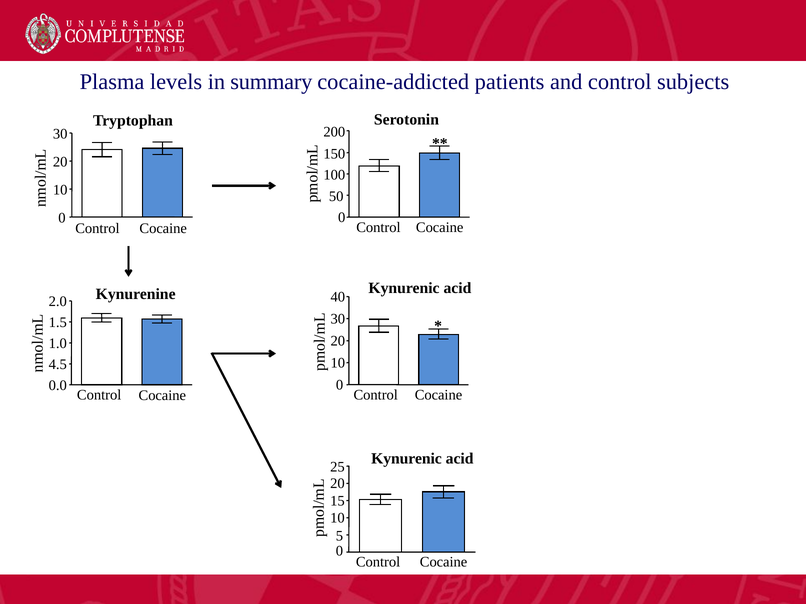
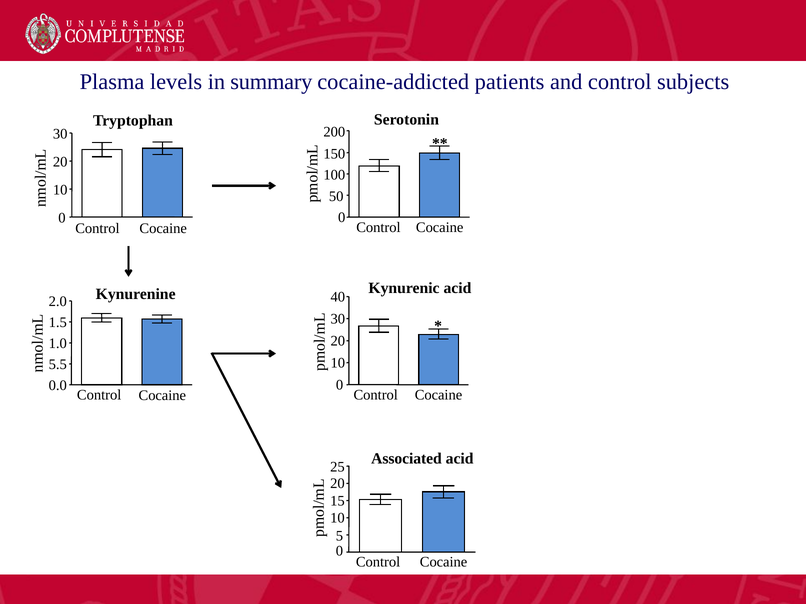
4.5: 4.5 -> 5.5
Kynurenic at (406, 459): Kynurenic -> Associated
